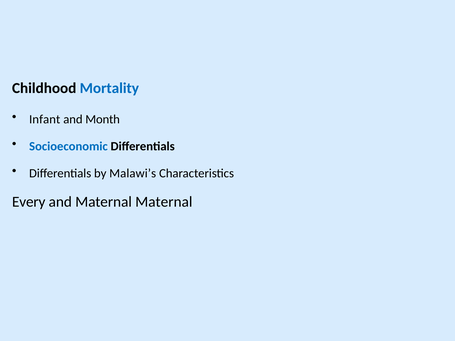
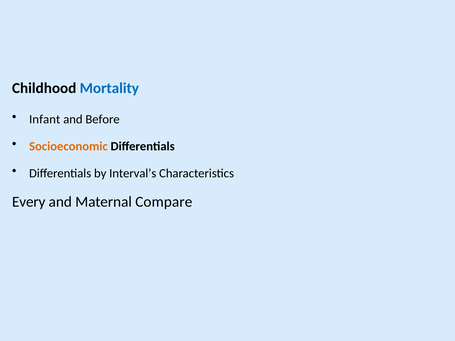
Month: Month -> Before
Socioeconomic colour: blue -> orange
Malawi’s: Malawi’s -> Interval’s
Maternal Maternal: Maternal -> Compare
